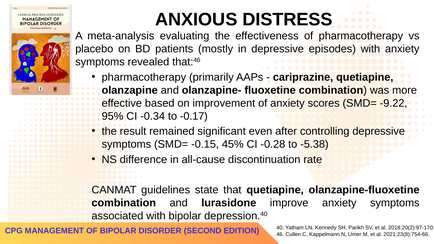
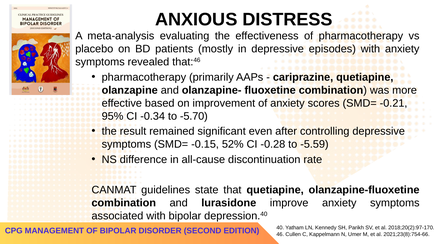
-9.22: -9.22 -> -0.21
-0.17: -0.17 -> -5.70
45%: 45% -> 52%
-5.38: -5.38 -> -5.59
